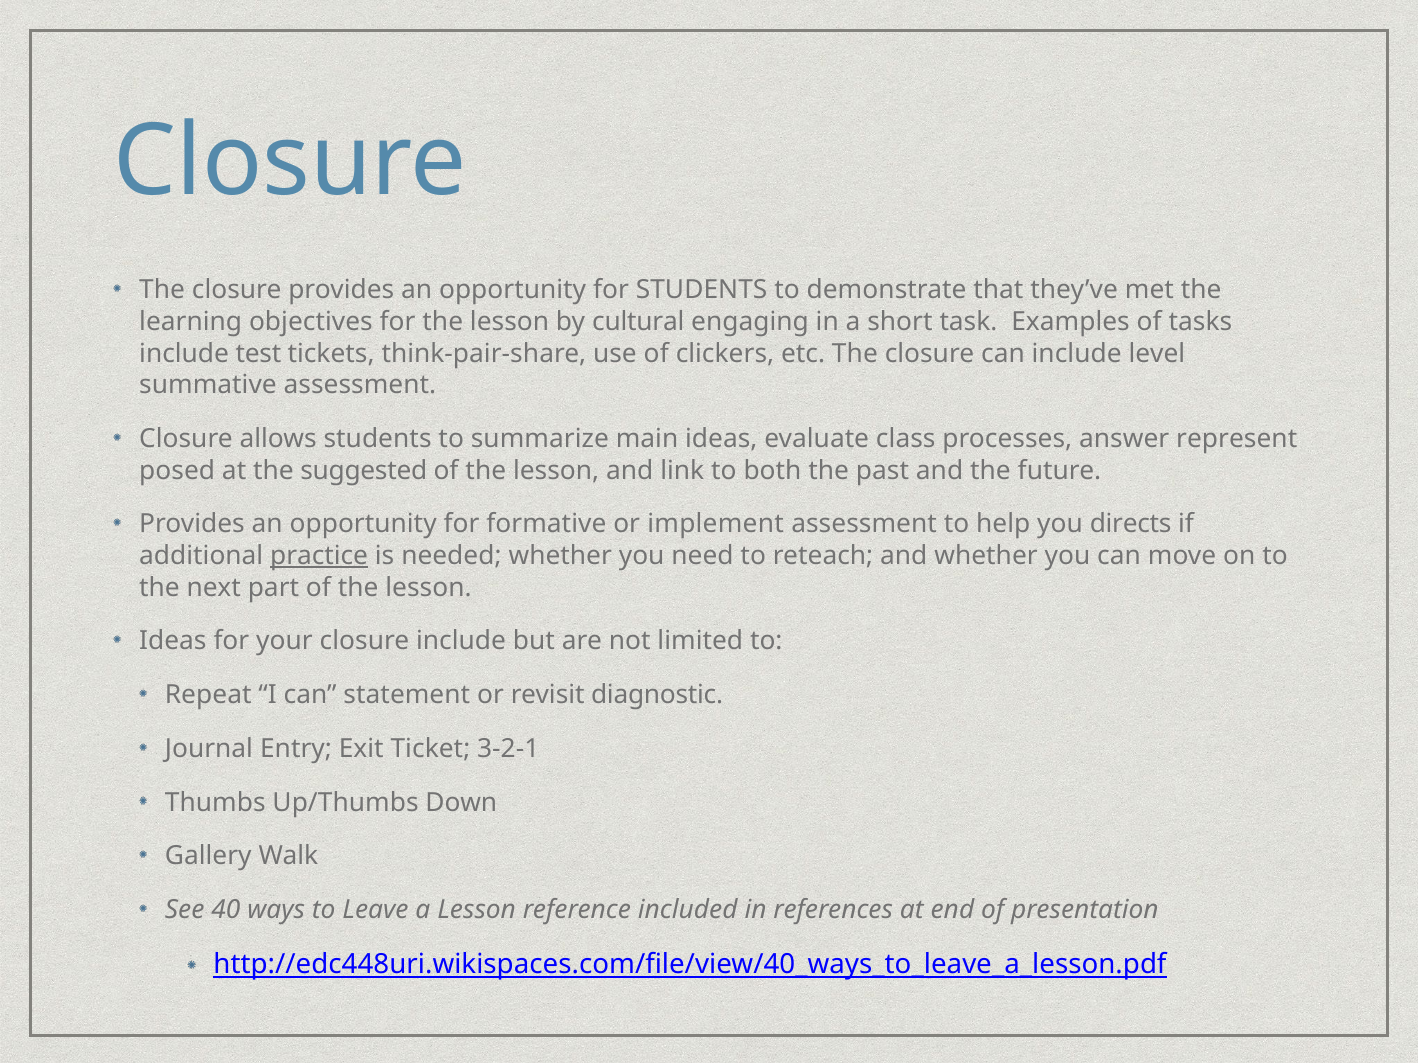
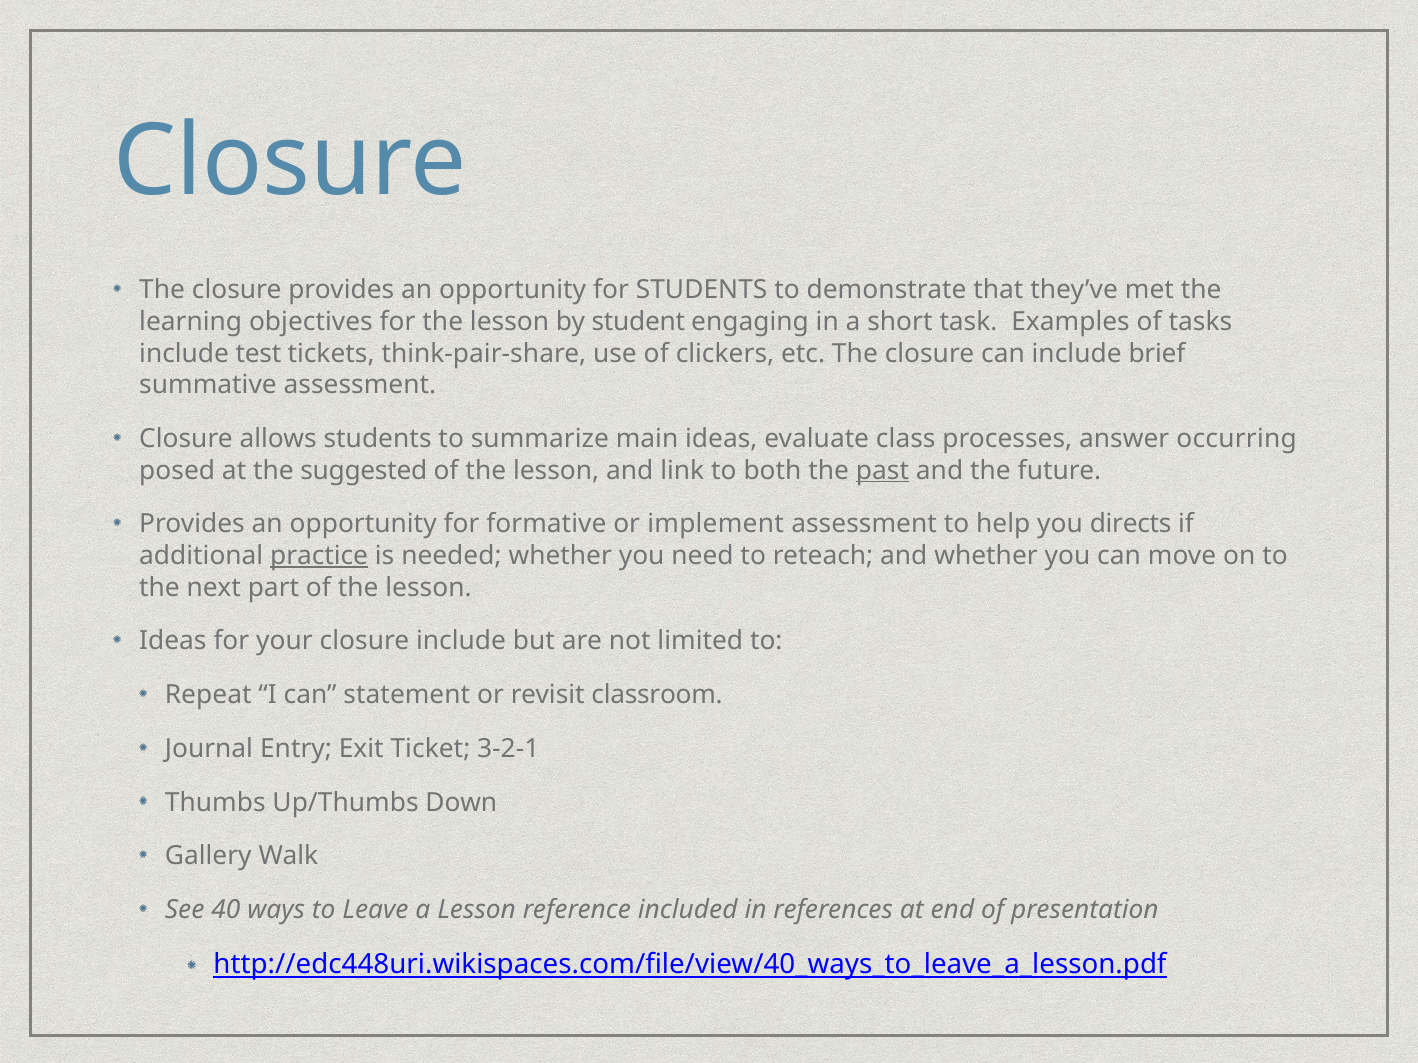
cultural: cultural -> student
level: level -> brief
represent: represent -> occurring
past underline: none -> present
diagnostic: diagnostic -> classroom
